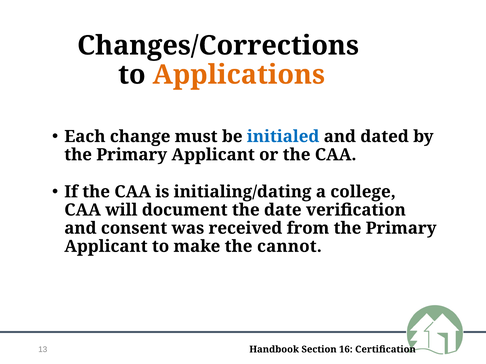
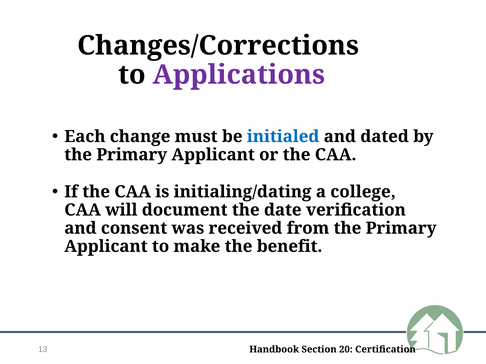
Applications colour: orange -> purple
cannot: cannot -> benefit
16: 16 -> 20
